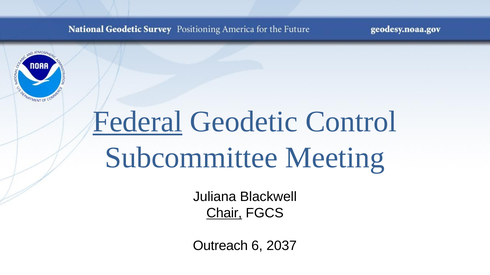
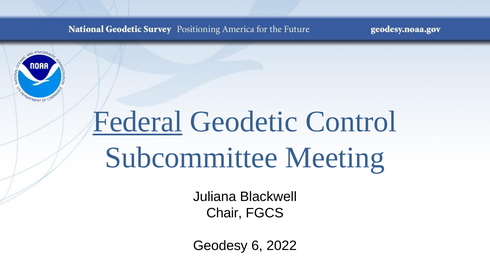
Chair underline: present -> none
Outreach: Outreach -> Geodesy
2037: 2037 -> 2022
